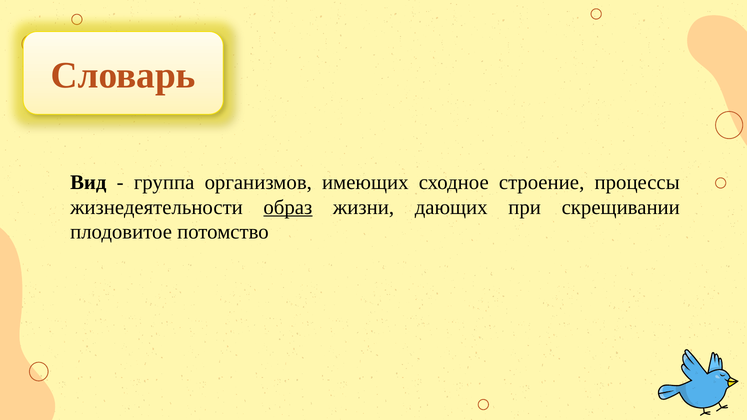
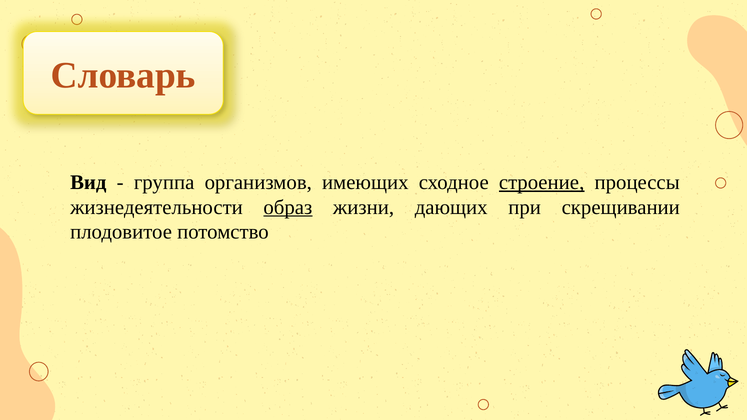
строение underline: none -> present
